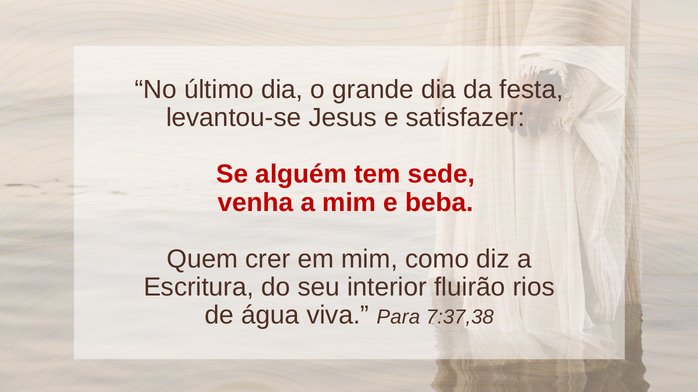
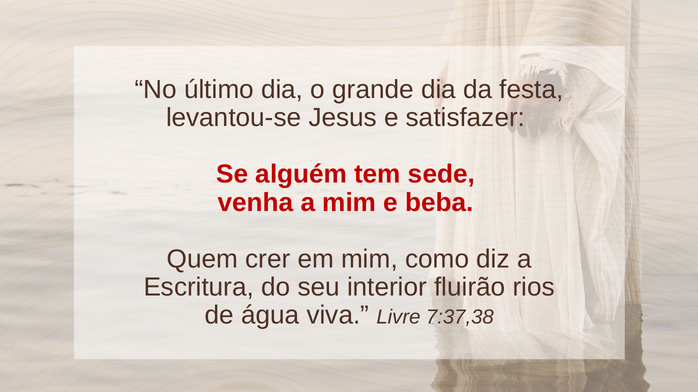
Para: Para -> Livre
